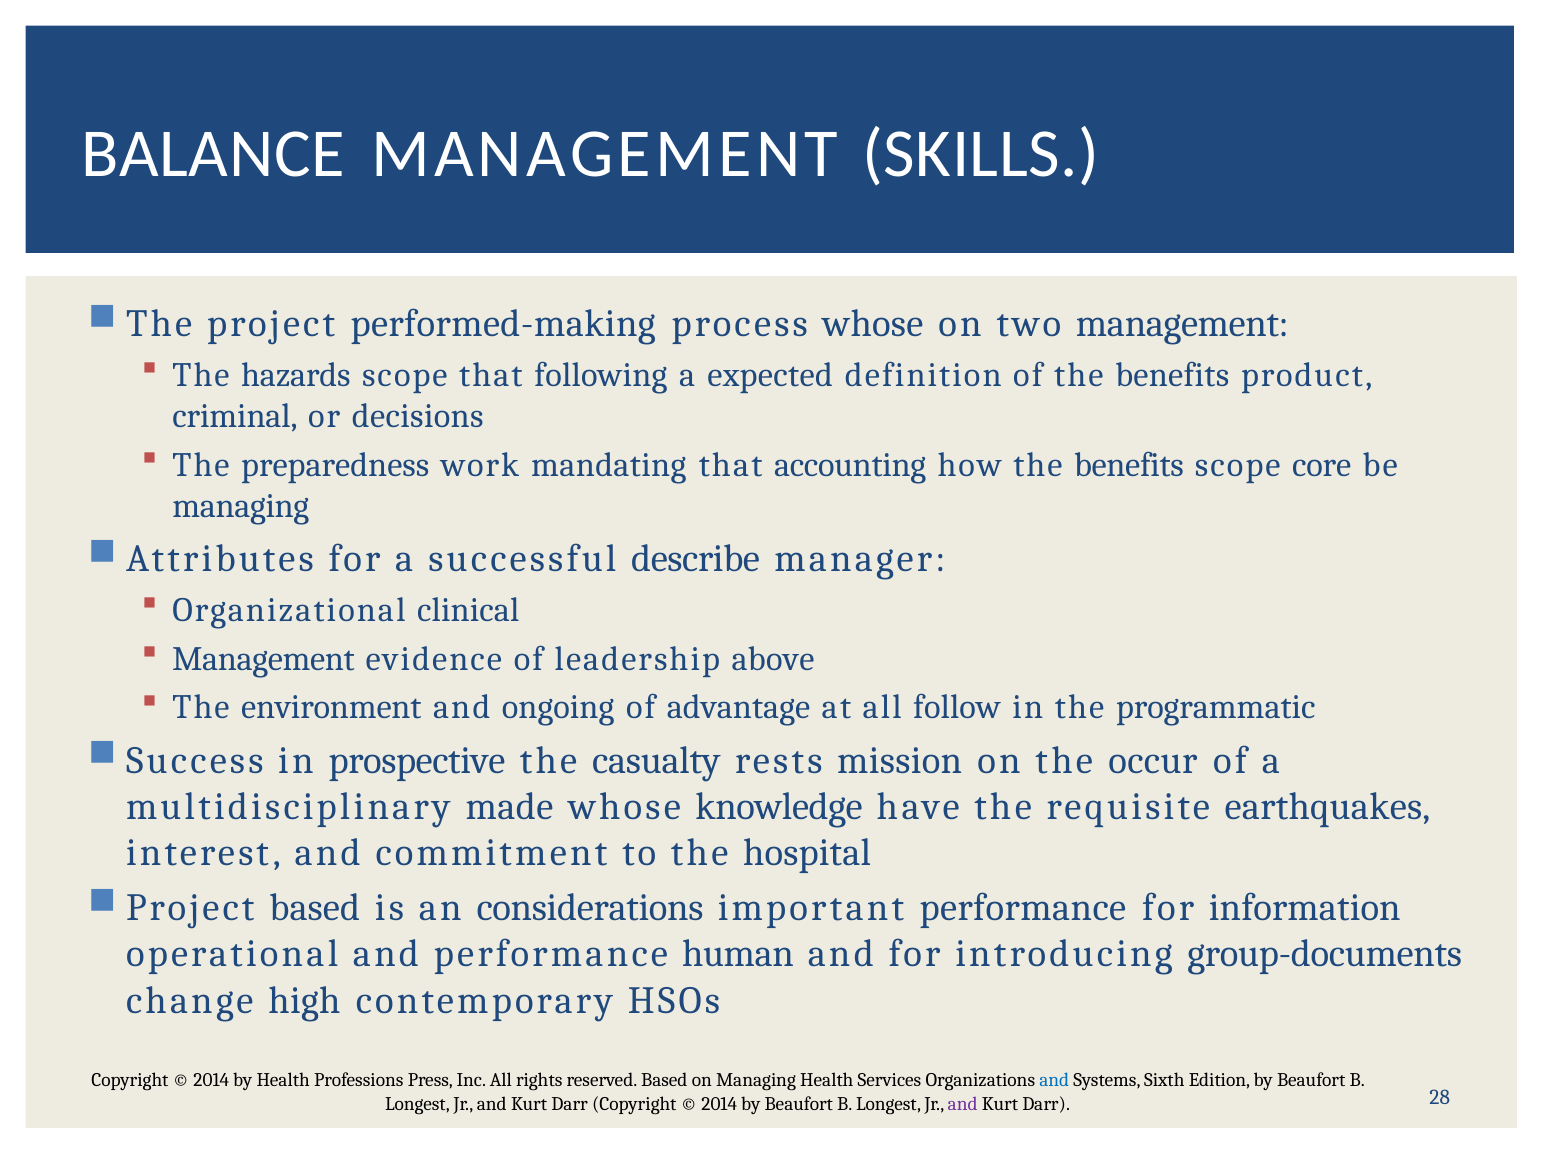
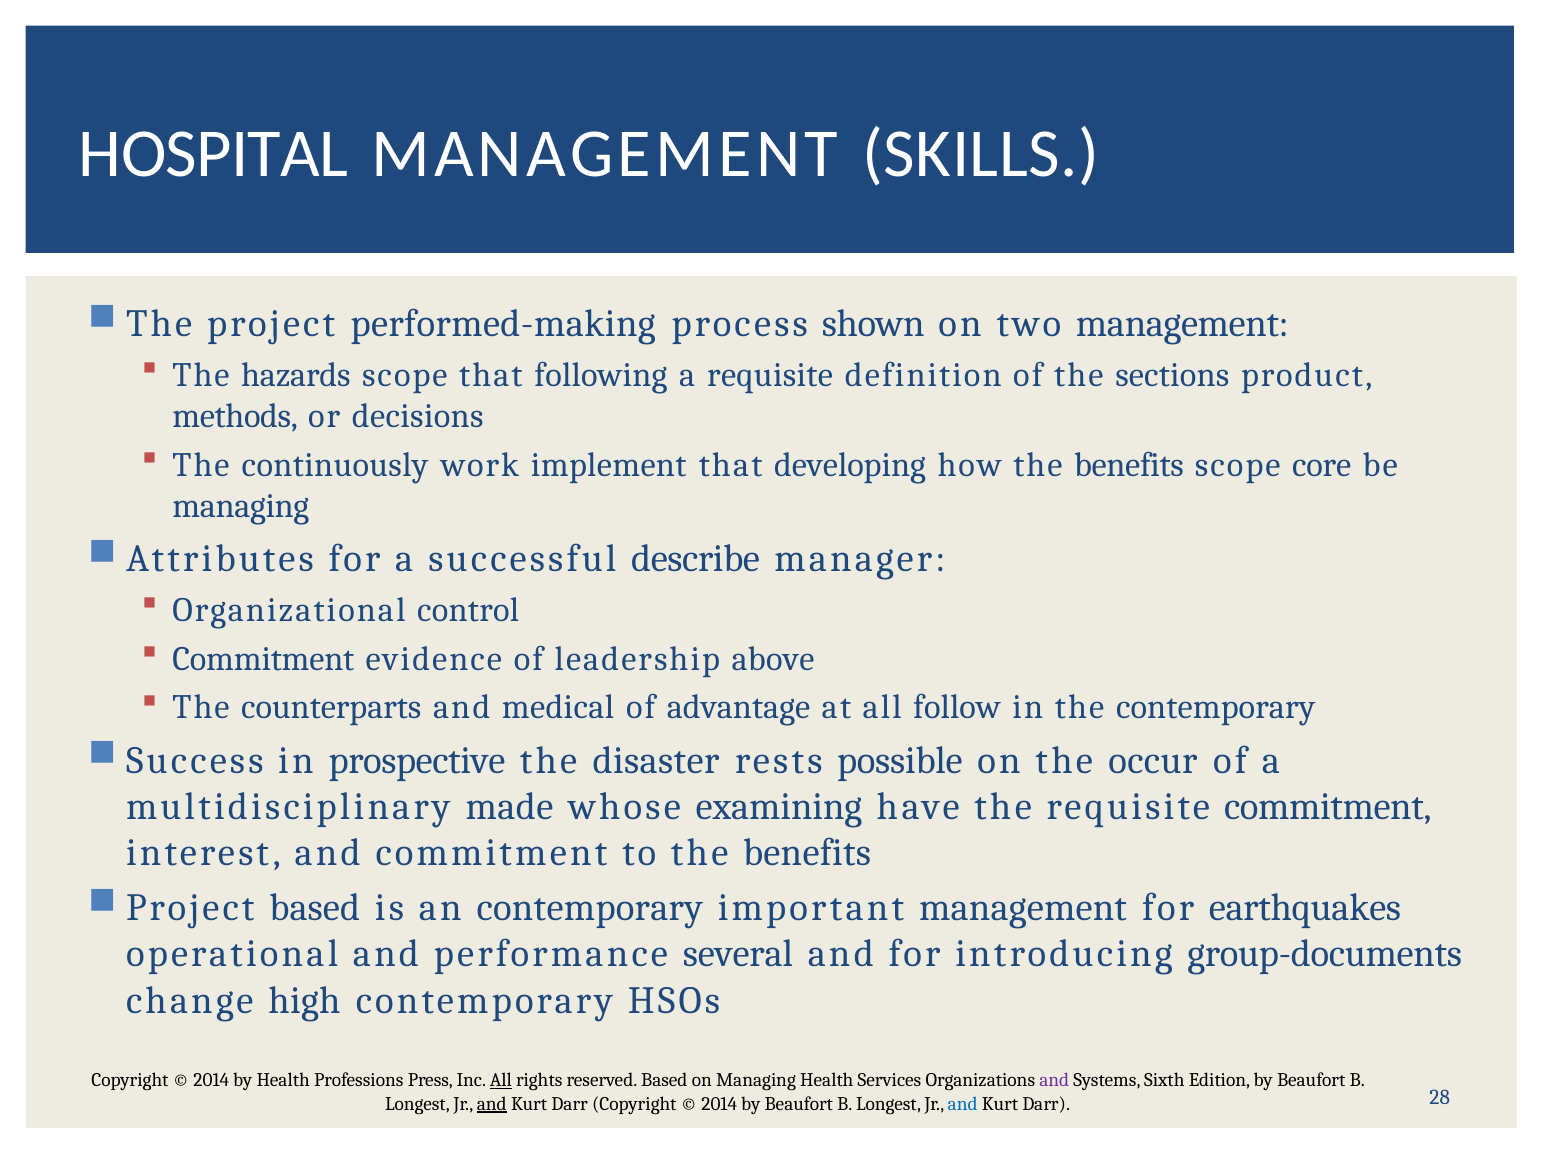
BALANCE: BALANCE -> HOSPITAL
process whose: whose -> shown
a expected: expected -> requisite
of the benefits: benefits -> sections
criminal: criminal -> methods
preparedness: preparedness -> continuously
mandating: mandating -> implement
accounting: accounting -> developing
clinical: clinical -> control
Management at (263, 659): Management -> Commitment
environment: environment -> counterparts
ongoing: ongoing -> medical
the programmatic: programmatic -> contemporary
casualty: casualty -> disaster
mission: mission -> possible
knowledge: knowledge -> examining
requisite earthquakes: earthquakes -> commitment
to the hospital: hospital -> benefits
an considerations: considerations -> contemporary
important performance: performance -> management
information: information -> earthquakes
human: human -> several
All at (501, 1081) underline: none -> present
and at (1054, 1081) colour: blue -> purple
and at (492, 1104) underline: none -> present
and at (963, 1104) colour: purple -> blue
